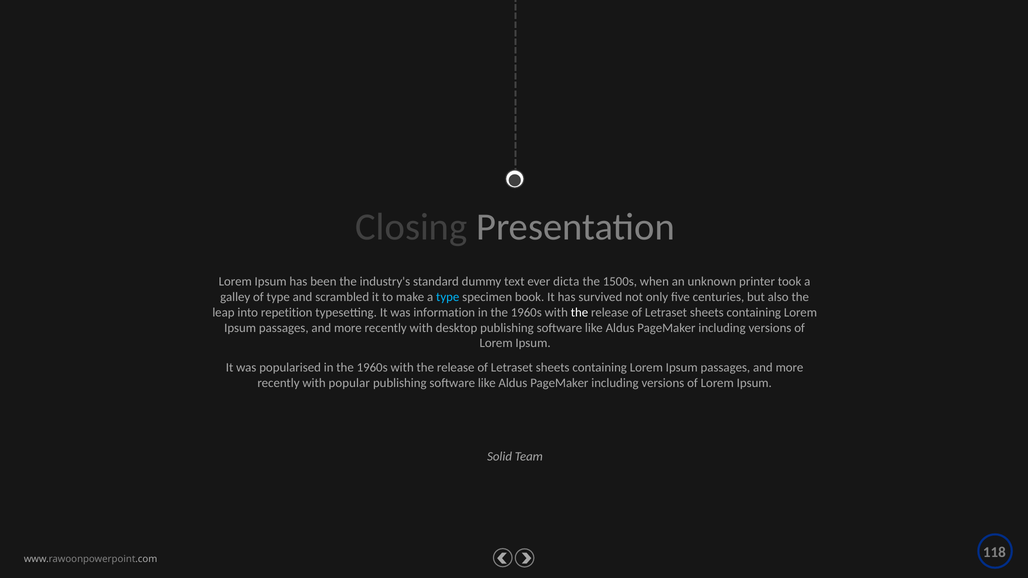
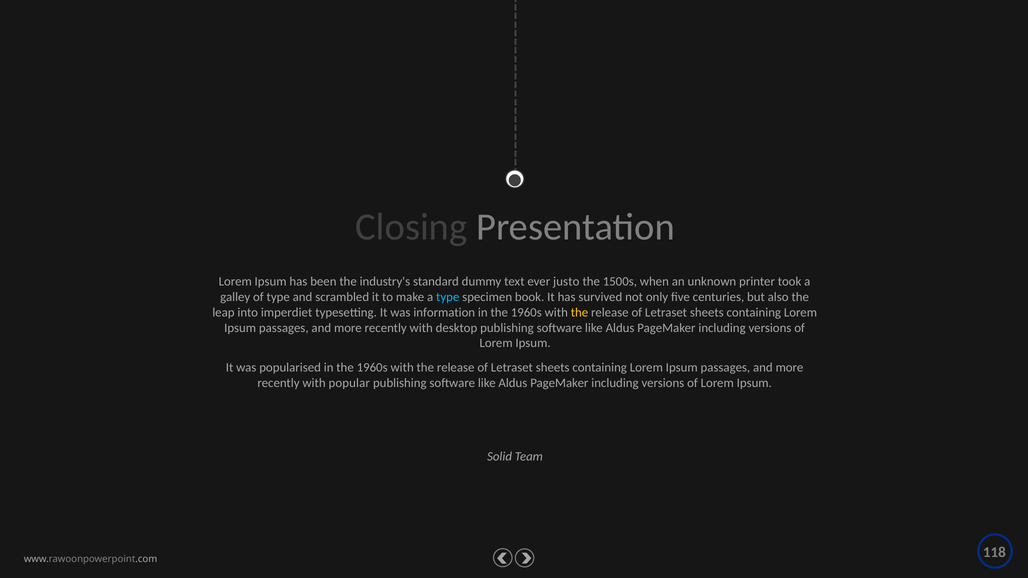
dicta: dicta -> justo
repetition: repetition -> imperdiet
the at (579, 313) colour: white -> yellow
